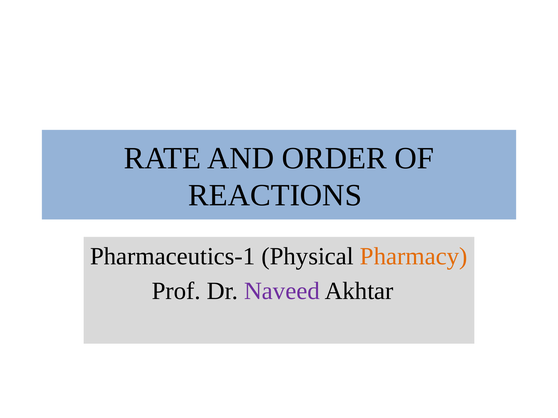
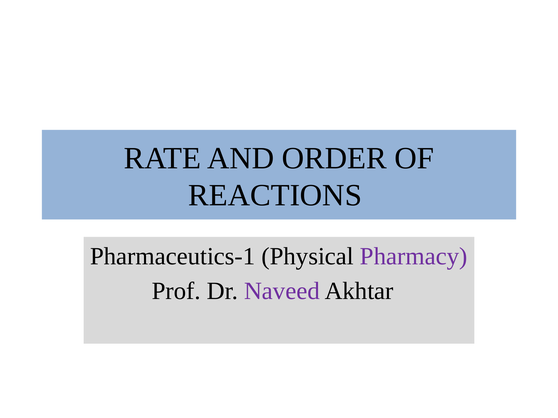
Pharmacy colour: orange -> purple
